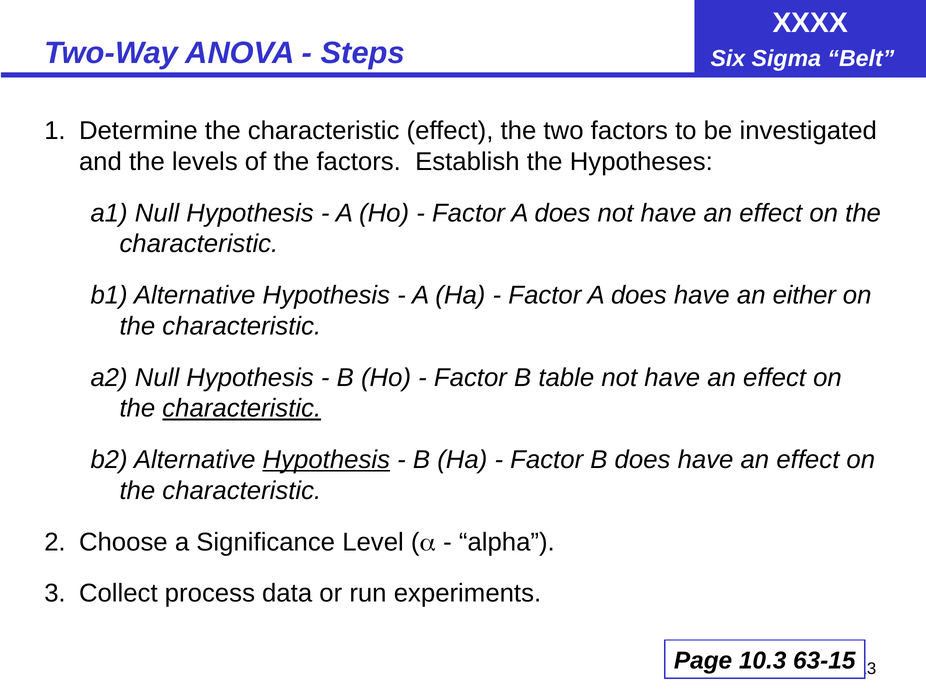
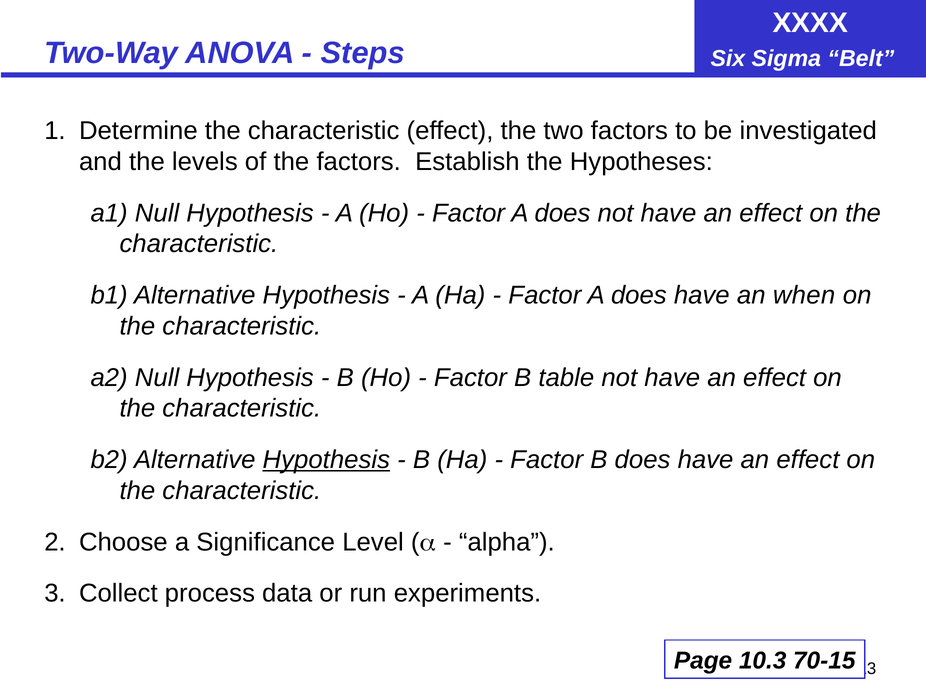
either: either -> when
characteristic at (242, 409) underline: present -> none
63-15: 63-15 -> 70-15
